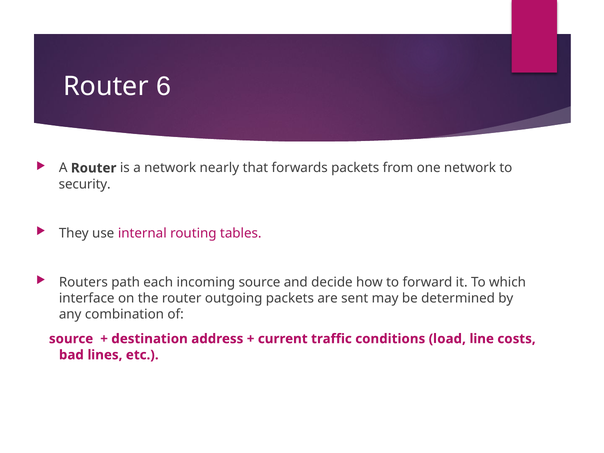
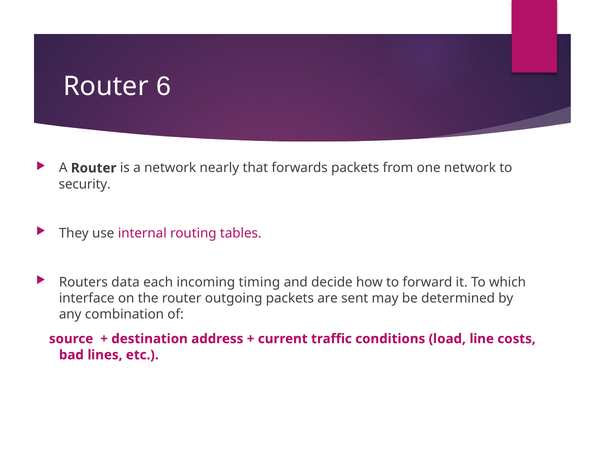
path: path -> data
incoming source: source -> timing
